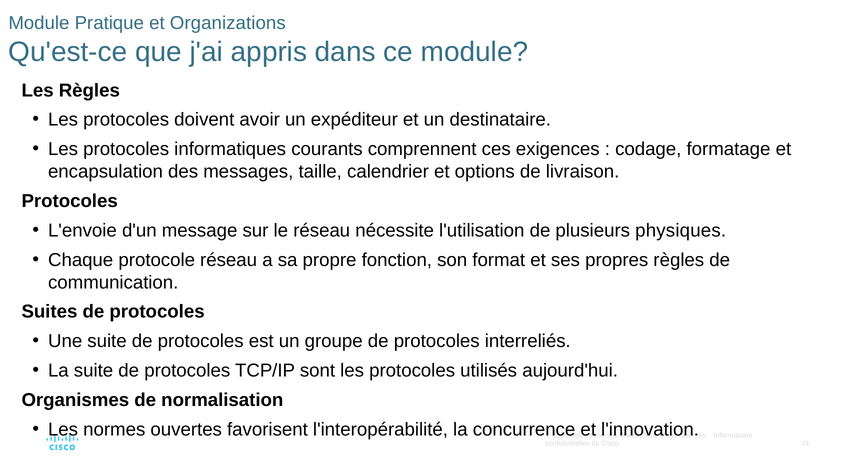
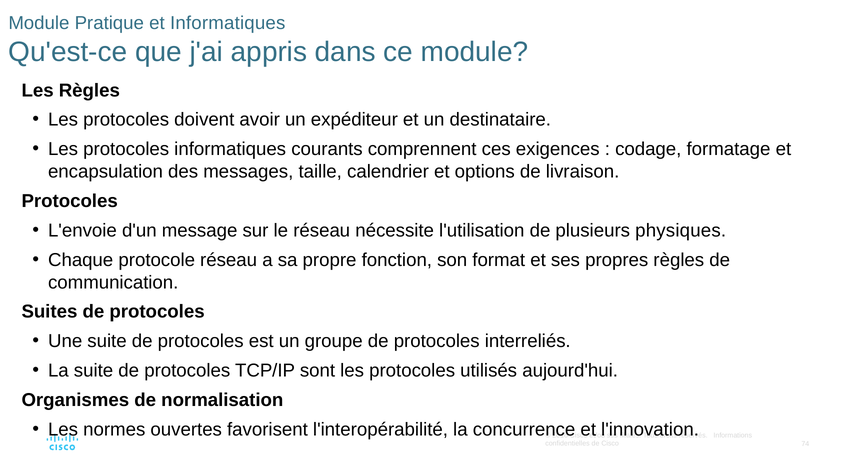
et Organizations: Organizations -> Informatiques
